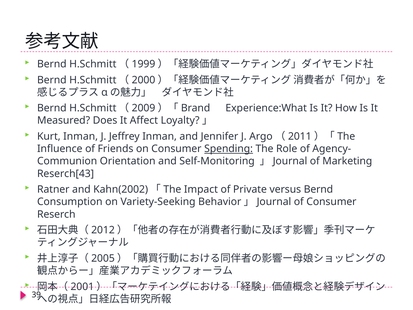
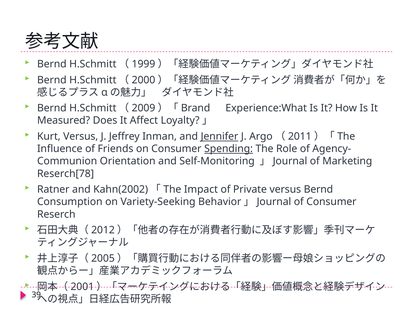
Kurt Inman: Inman -> Versus
Jennifer underline: none -> present
Reserch[43: Reserch[43 -> Reserch[78
